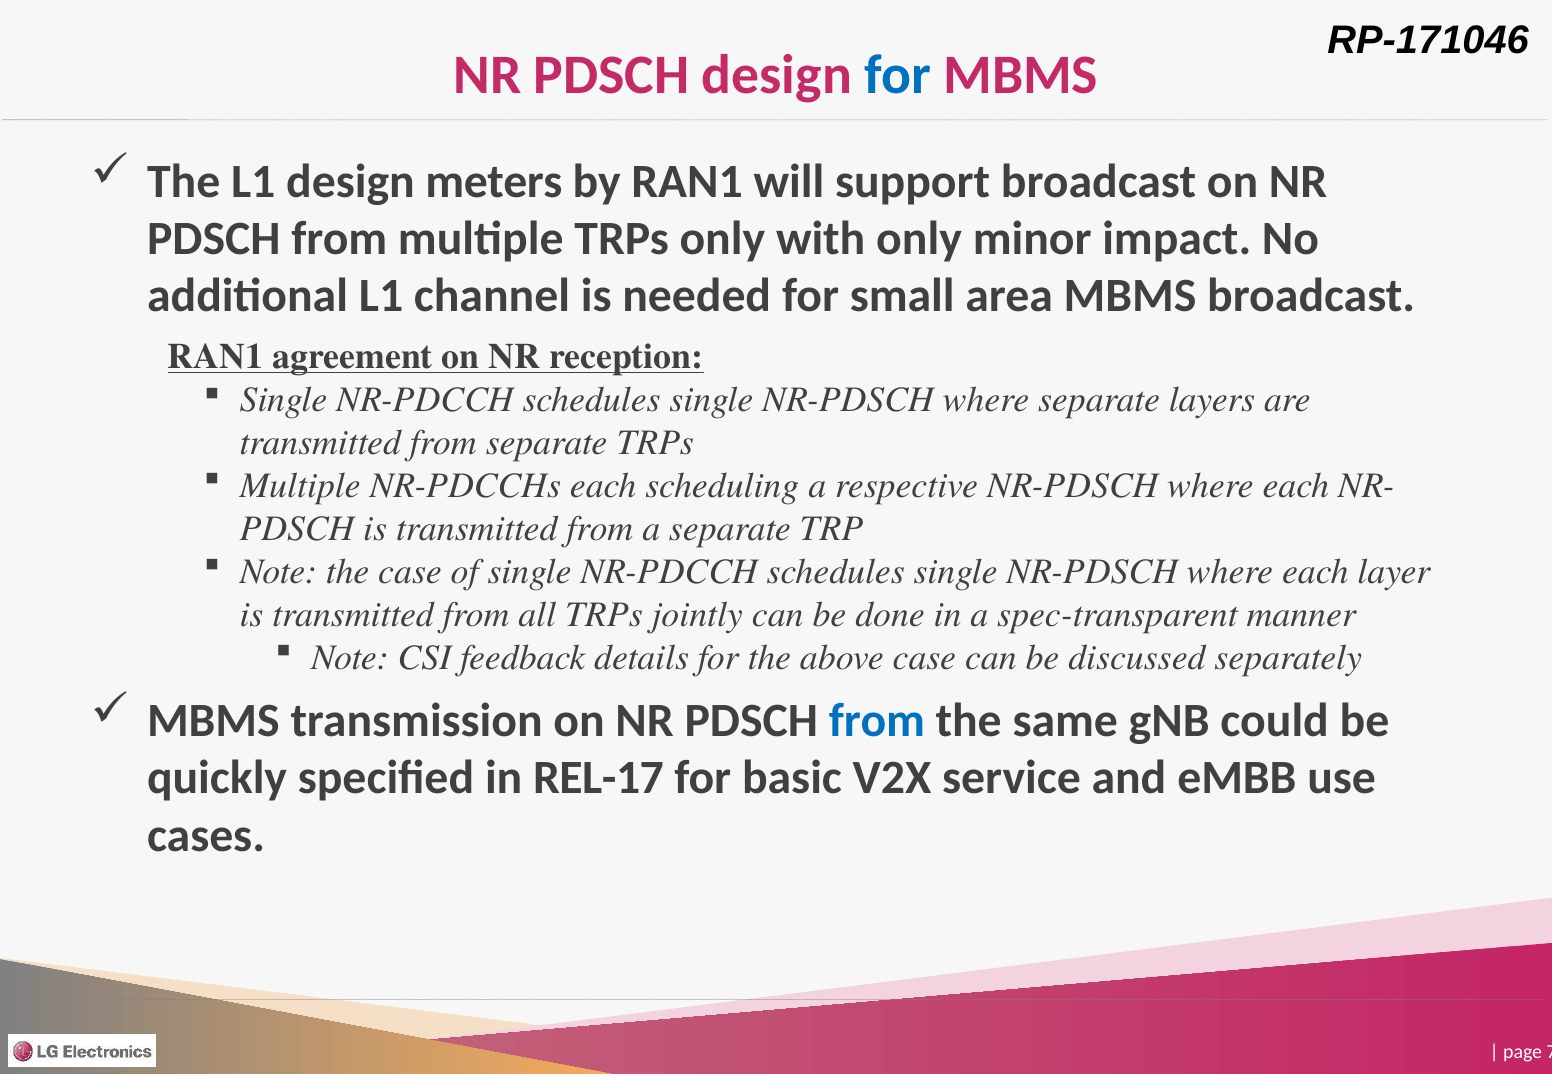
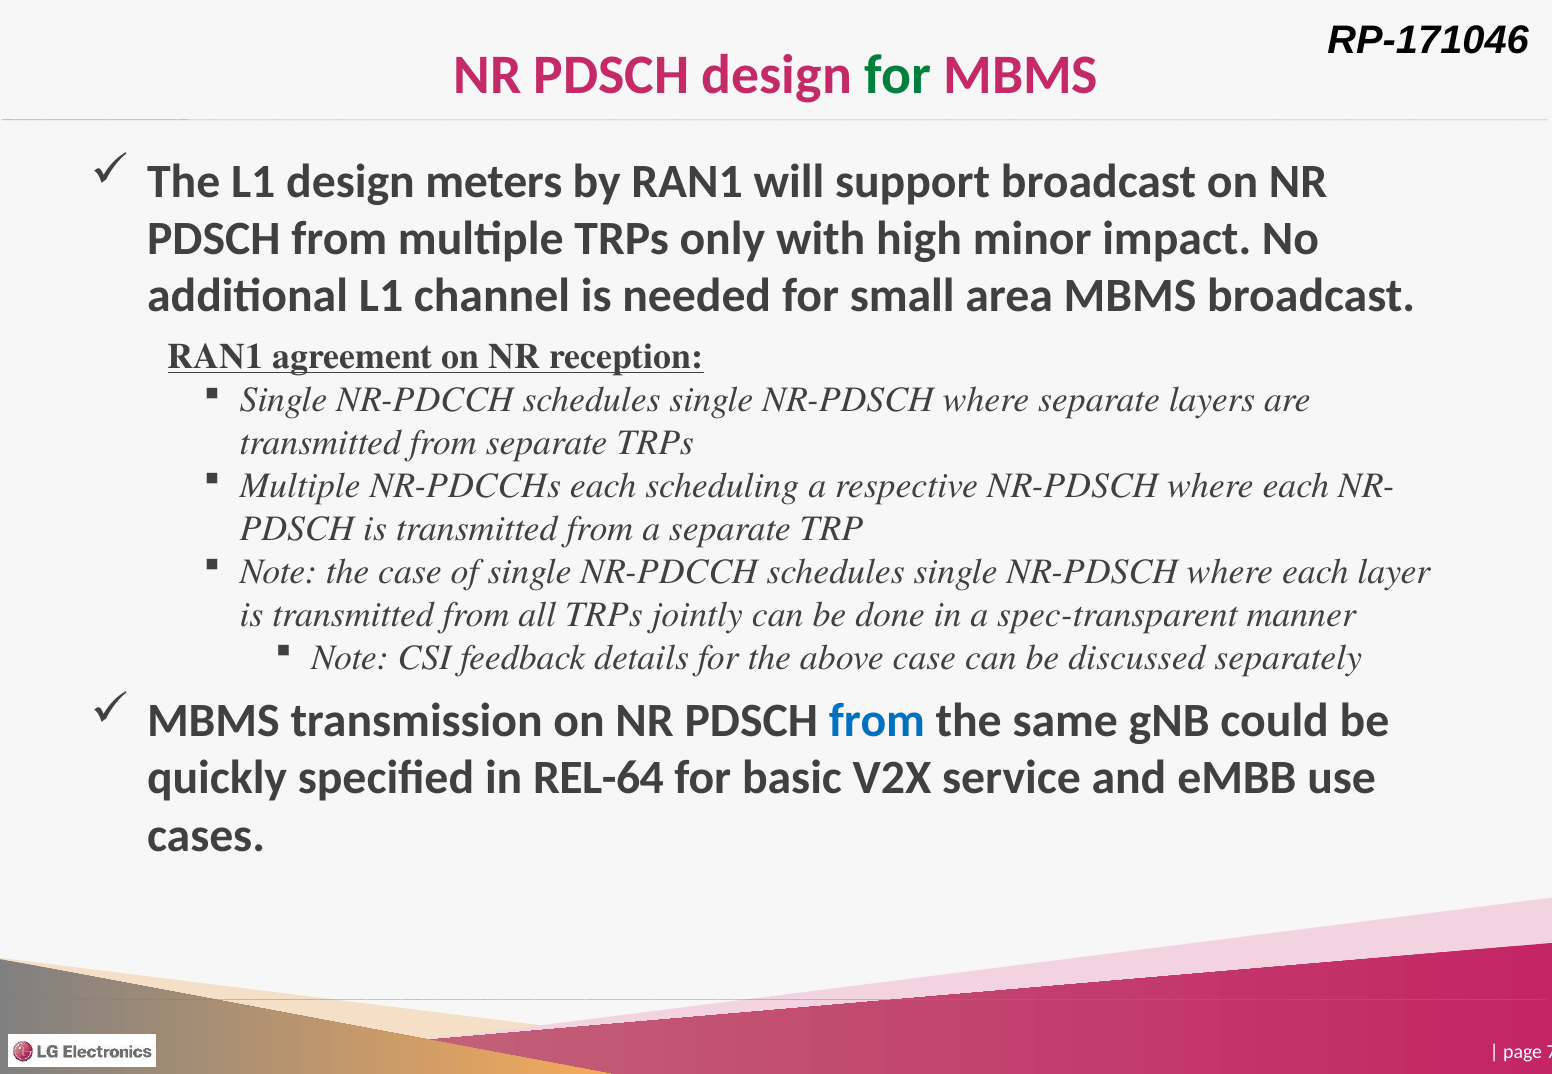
for at (898, 75) colour: blue -> green
with only: only -> high
REL-17: REL-17 -> REL-64
